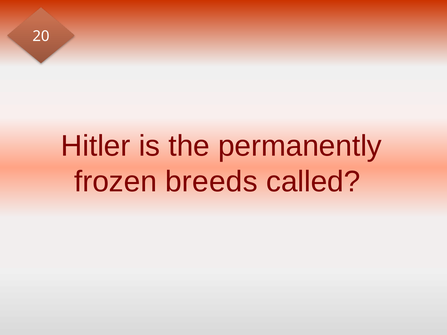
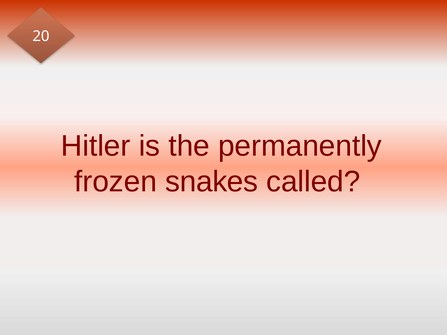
breeds: breeds -> snakes
